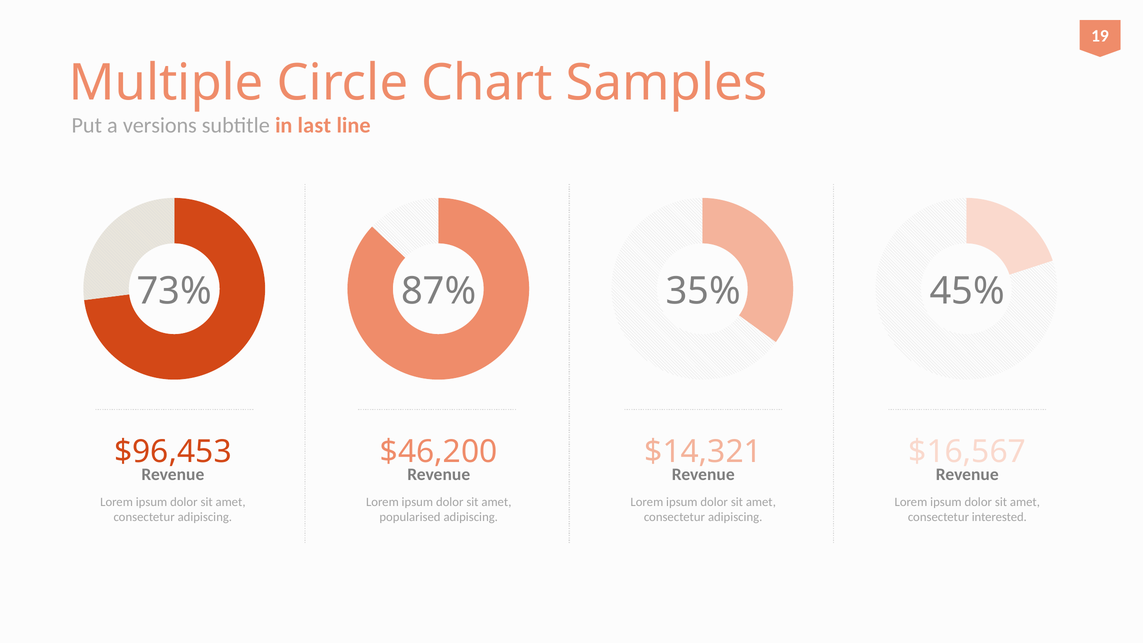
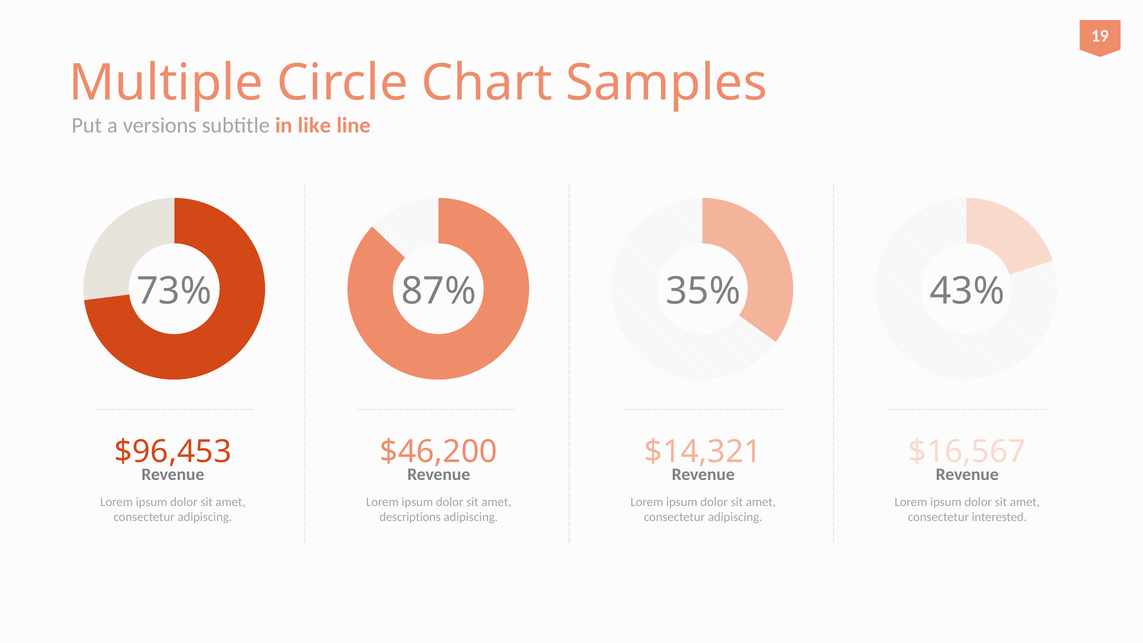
last: last -> like
45%: 45% -> 43%
popularised: popularised -> descriptions
